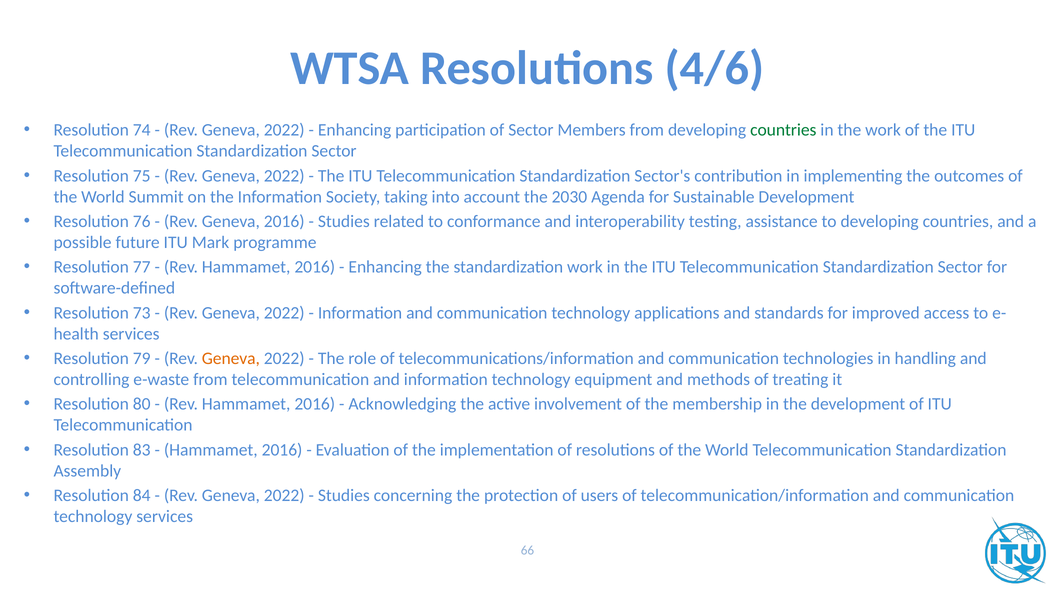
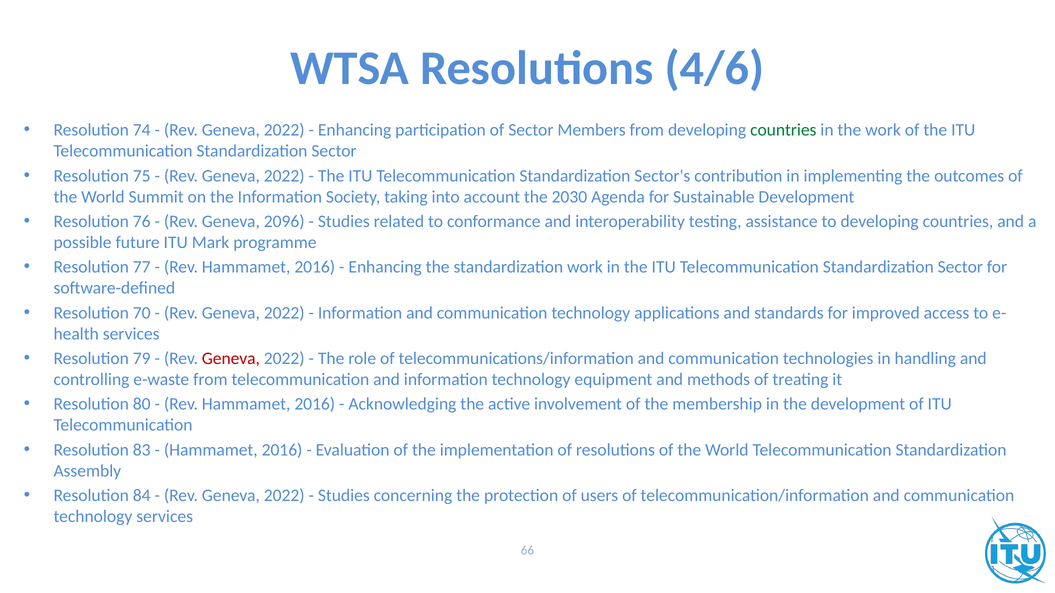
Geneva 2016: 2016 -> 2096
73: 73 -> 70
Geneva at (231, 359) colour: orange -> red
